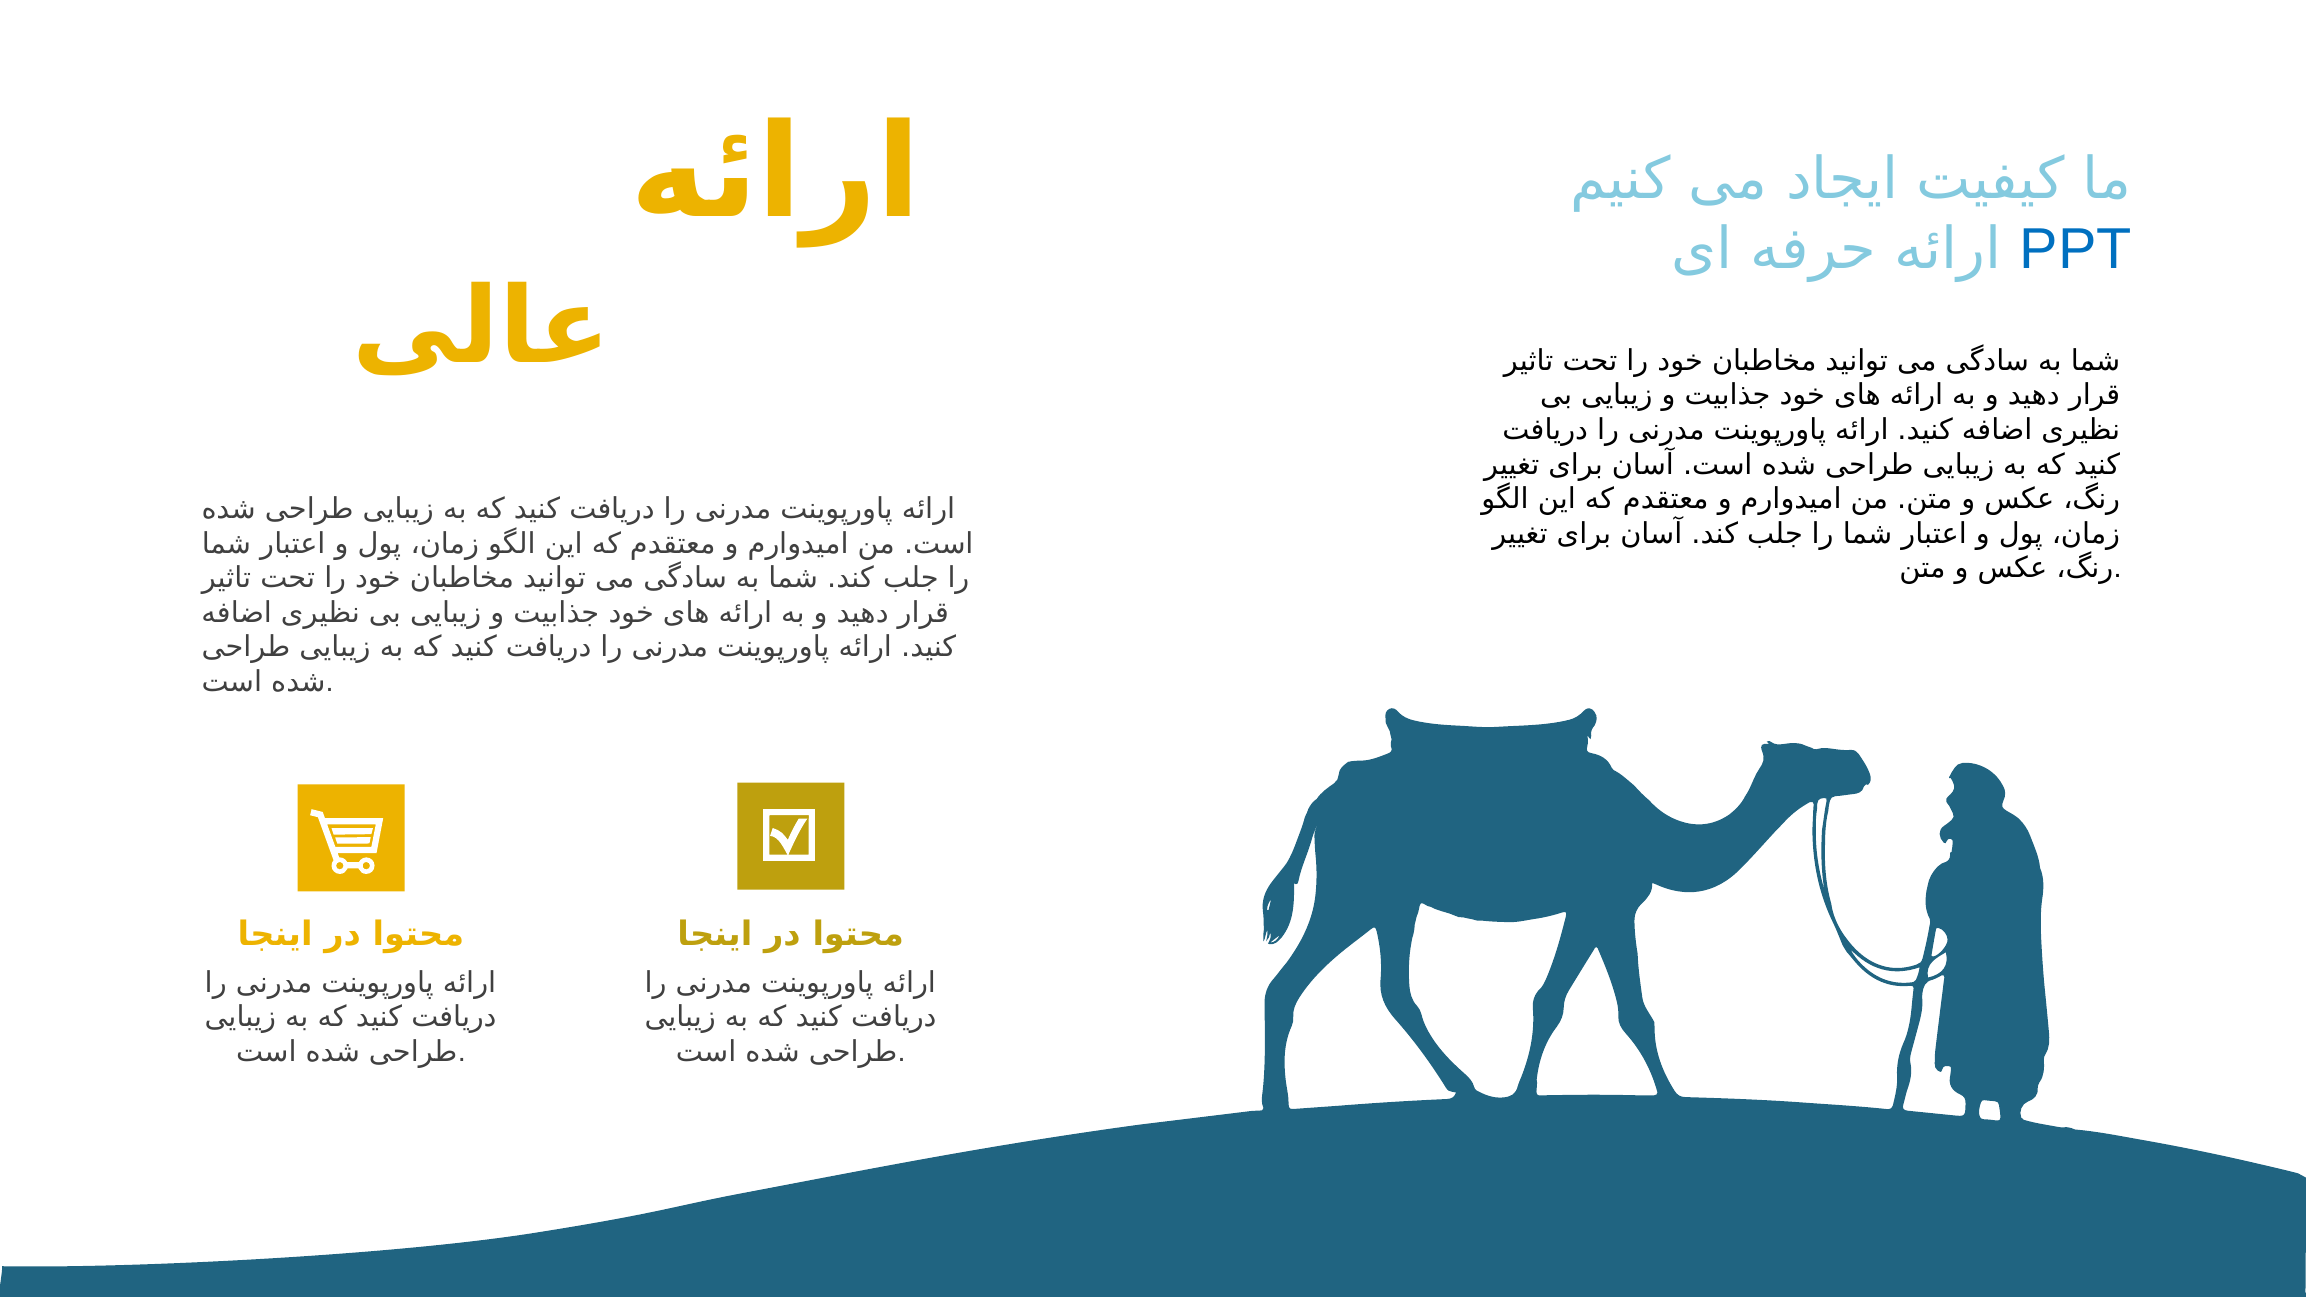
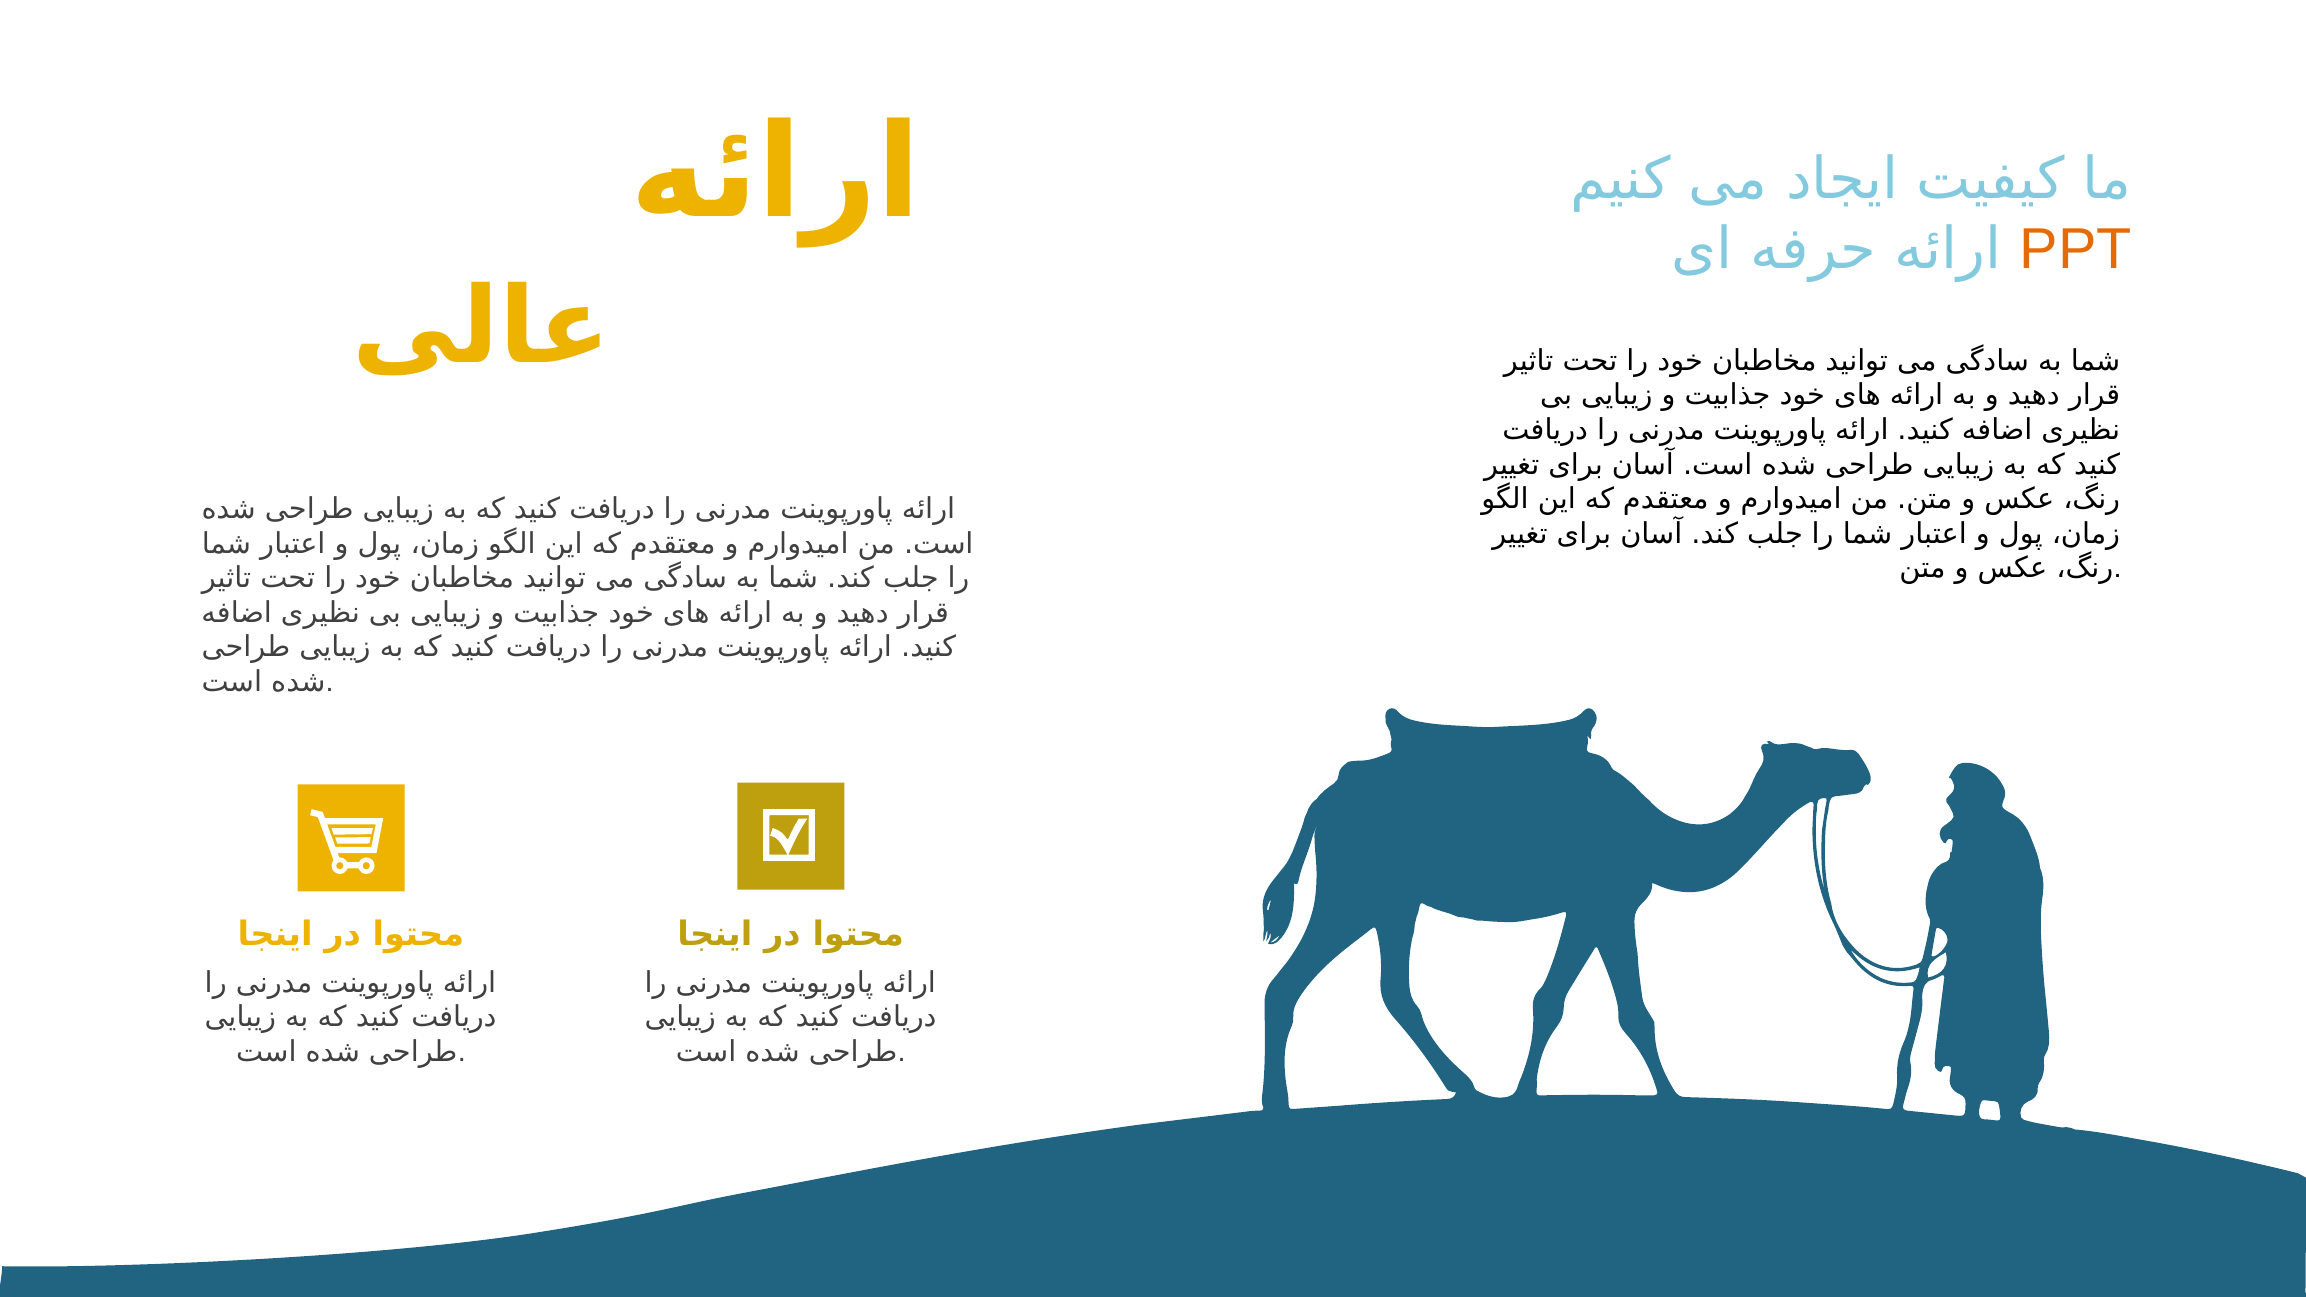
PPT colour: blue -> orange
